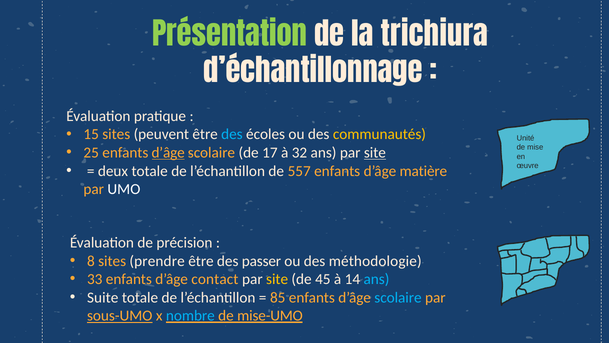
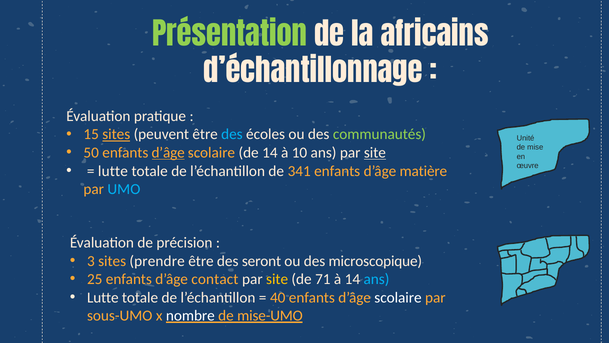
trichiura: trichiura -> africains
sites at (116, 134) underline: none -> present
communautés colour: yellow -> light green
25: 25 -> 50
de 17: 17 -> 14
32: 32 -> 10
deux at (113, 171): deux -> lutte
557: 557 -> 341
UMO colour: white -> light blue
8: 8 -> 3
passer: passer -> seront
méthodologie: méthodologie -> microscopique
33: 33 -> 25
45: 45 -> 71
Suite at (103, 297): Suite -> Lutte
85: 85 -> 40
scolaire at (398, 297) colour: light blue -> white
sous-UMO underline: present -> none
nombre colour: light blue -> white
